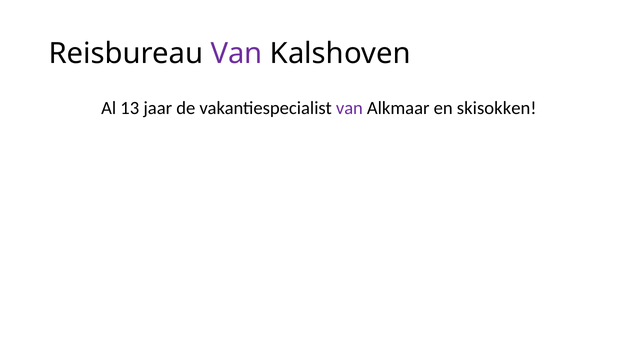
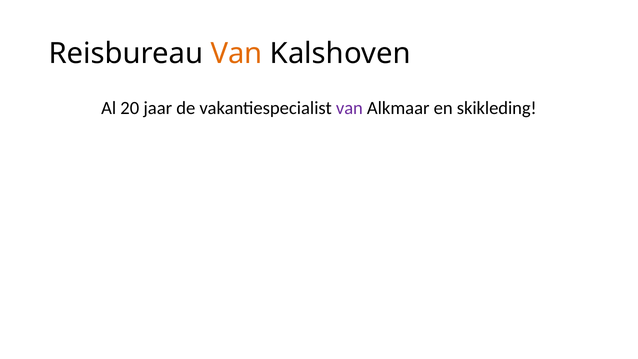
Van at (237, 54) colour: purple -> orange
13: 13 -> 20
skisokken: skisokken -> skikleding
